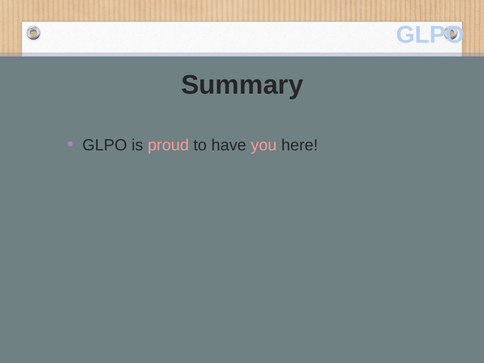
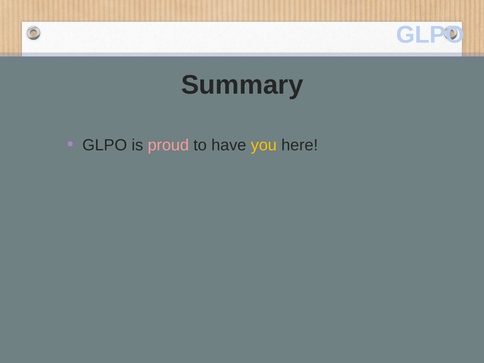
you colour: pink -> yellow
